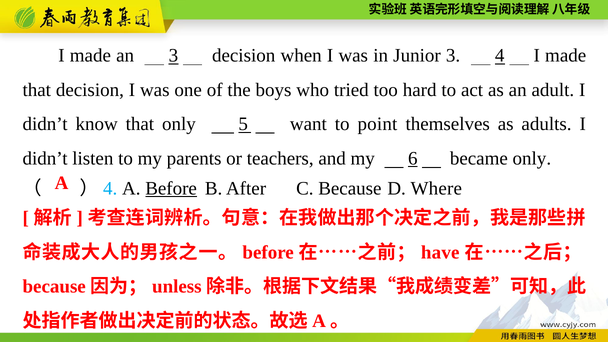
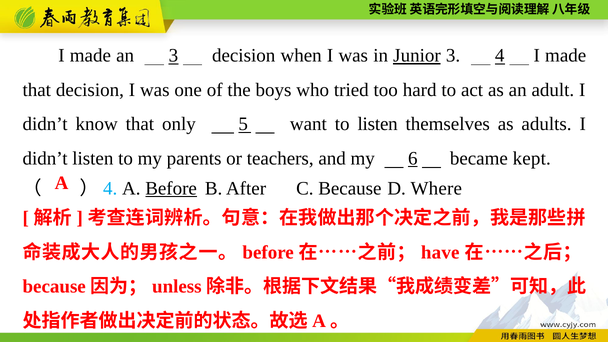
Junior underline: none -> present
to point: point -> listen
became only: only -> kept
